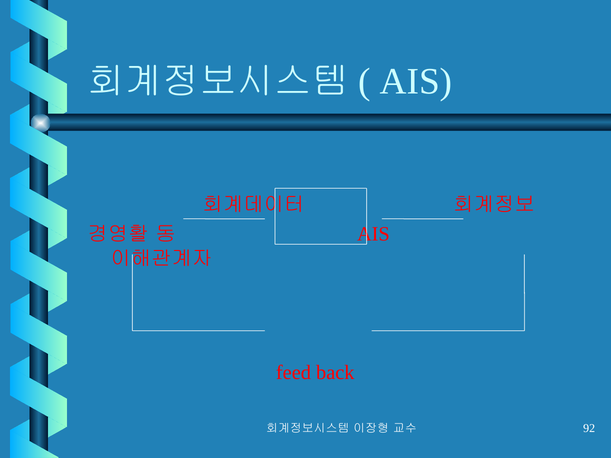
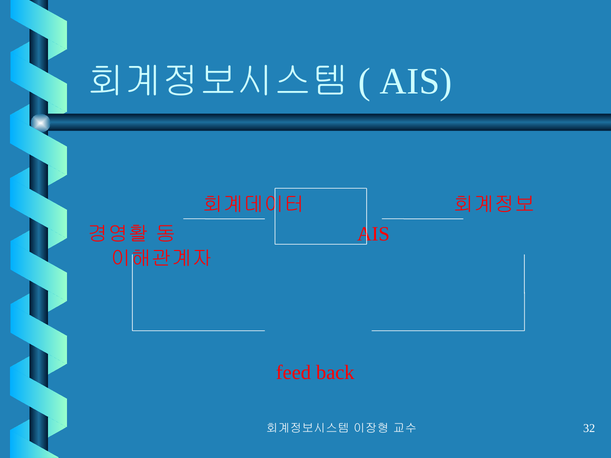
92: 92 -> 32
